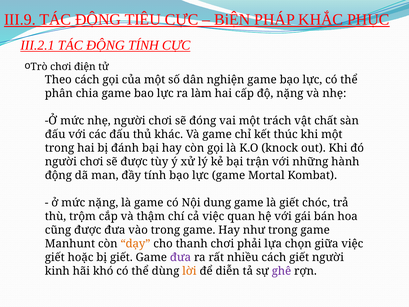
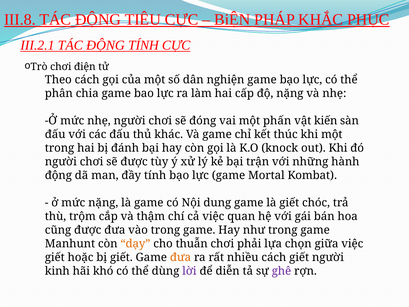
III.9: III.9 -> III.8
trách: trách -> phấn
chất: chất -> kiến
thanh: thanh -> thuẫn
đưa at (181, 257) colour: purple -> orange
lời colour: orange -> purple
